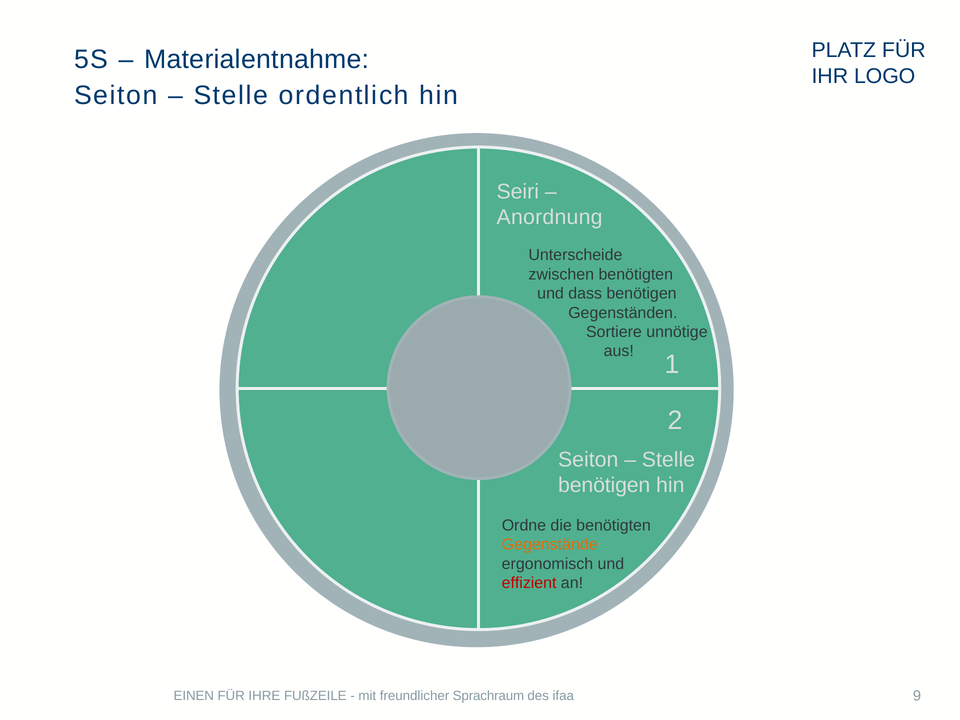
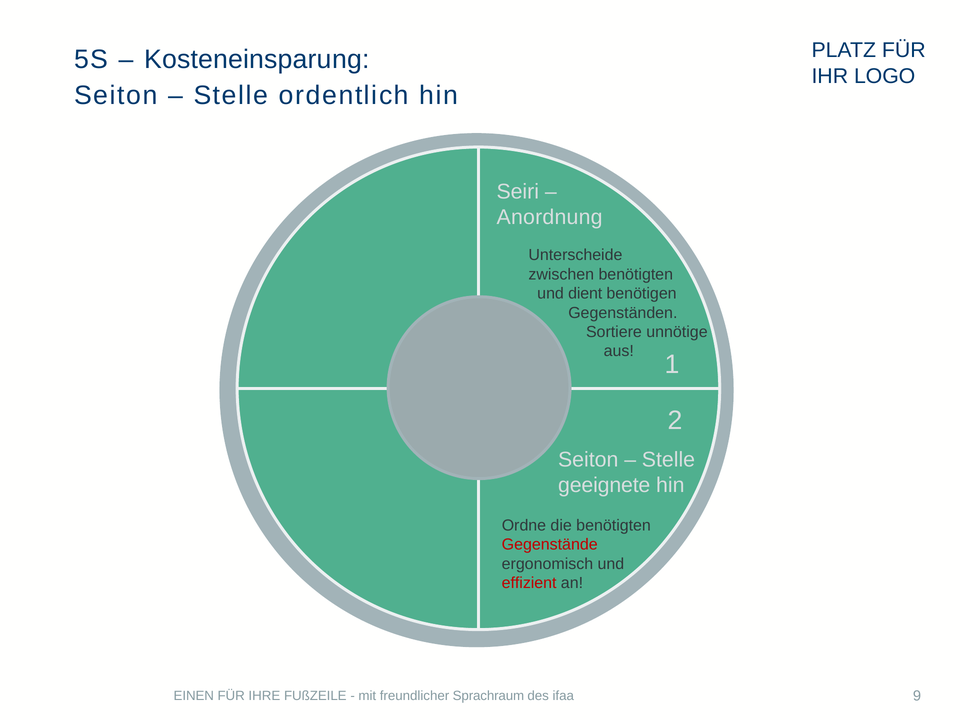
Materialentnahme: Materialentnahme -> Kosteneinsparung
dass: dass -> dient
benötigen at (604, 485): benötigen -> geeignete
Gegenstände colour: orange -> red
